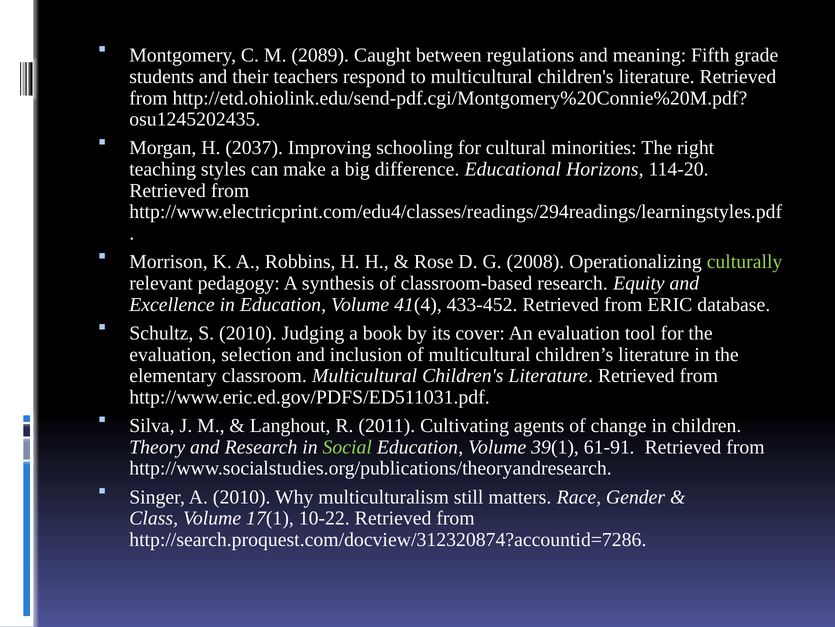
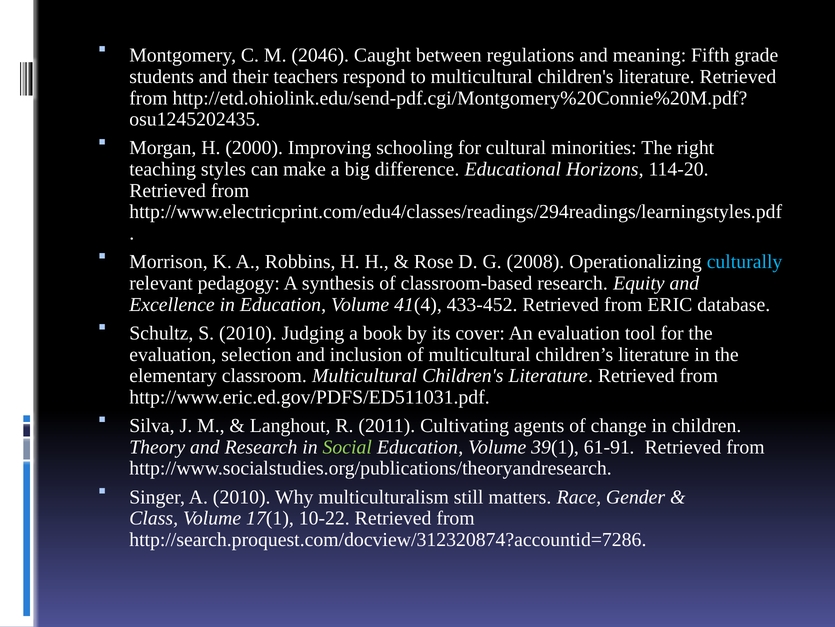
2089: 2089 -> 2046
2037: 2037 -> 2000
culturally colour: light green -> light blue
